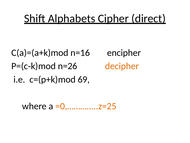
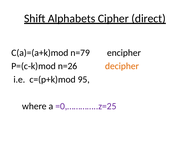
n=16: n=16 -> n=79
69: 69 -> 95
=0,…………..z=25 colour: orange -> purple
